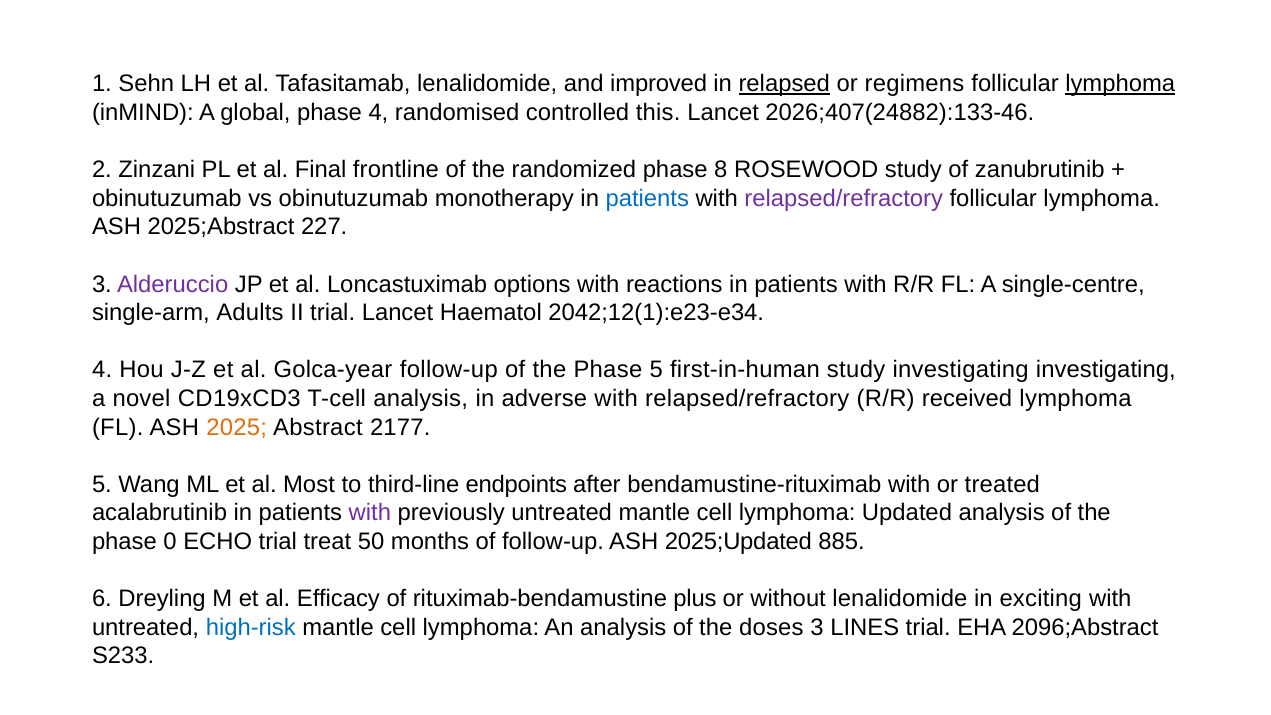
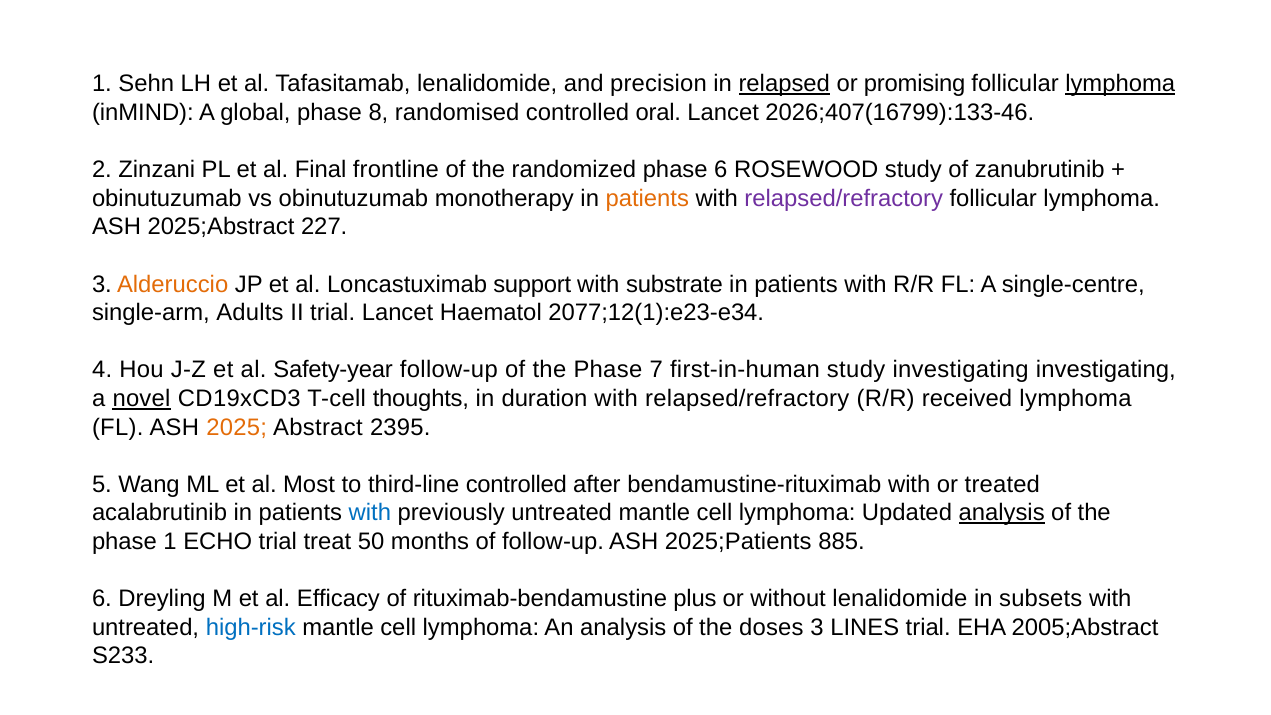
improved: improved -> precision
regimens: regimens -> promising
phase 4: 4 -> 8
this: this -> oral
2026;407(24882):133-46: 2026;407(24882):133-46 -> 2026;407(16799):133-46
phase 8: 8 -> 6
patients at (647, 198) colour: blue -> orange
Alderuccio colour: purple -> orange
options: options -> support
reactions: reactions -> substrate
2042;12(1):e23-e34: 2042;12(1):e23-e34 -> 2077;12(1):e23-e34
Golca-year: Golca-year -> Safety-year
Phase 5: 5 -> 7
novel underline: none -> present
T-cell analysis: analysis -> thoughts
adverse: adverse -> duration
2177: 2177 -> 2395
third-line endpoints: endpoints -> controlled
with at (370, 513) colour: purple -> blue
analysis at (1002, 513) underline: none -> present
phase 0: 0 -> 1
2025;Updated: 2025;Updated -> 2025;Patients
exciting: exciting -> subsets
2096;Abstract: 2096;Abstract -> 2005;Abstract
